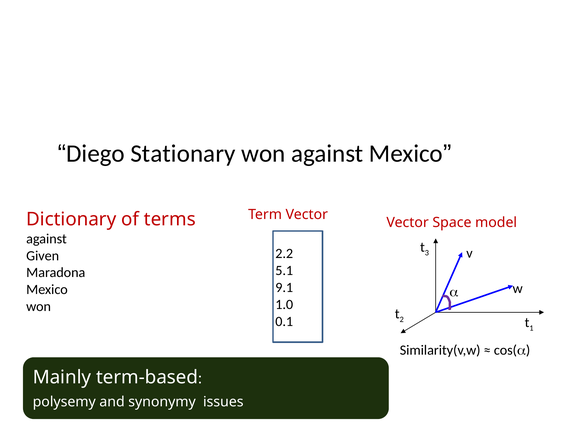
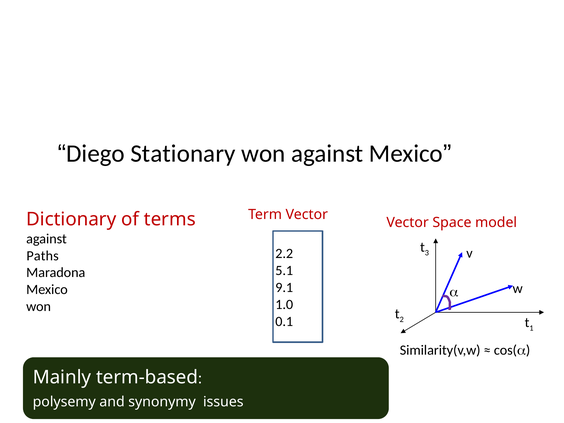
Given: Given -> Paths
